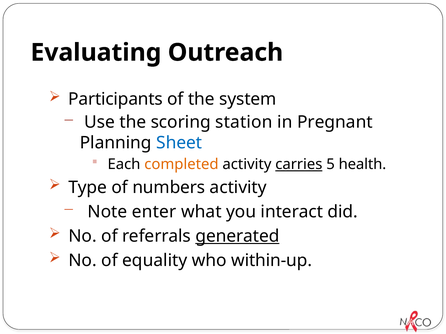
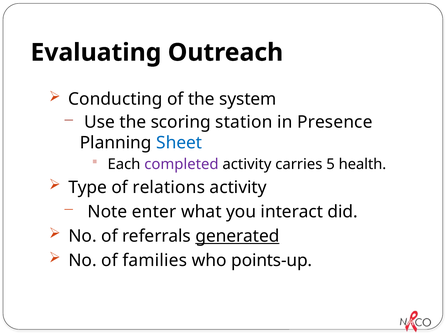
Participants: Participants -> Conducting
Pregnant: Pregnant -> Presence
completed colour: orange -> purple
carries underline: present -> none
numbers: numbers -> relations
equality: equality -> families
within-up: within-up -> points-up
